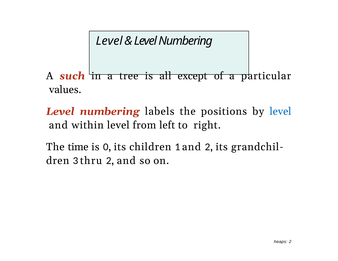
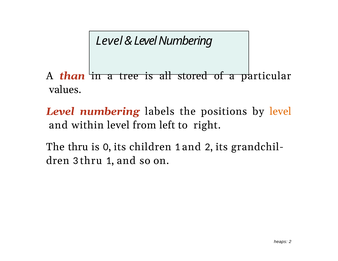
such: such -> than
except: except -> stored
level at (281, 112) colour: blue -> orange
The time: time -> thru
thru 2: 2 -> 1
